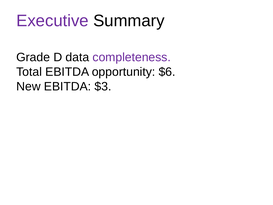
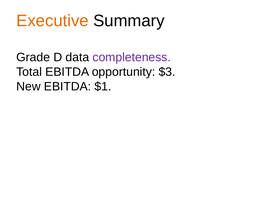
Executive colour: purple -> orange
$6: $6 -> $3
$3: $3 -> $1
